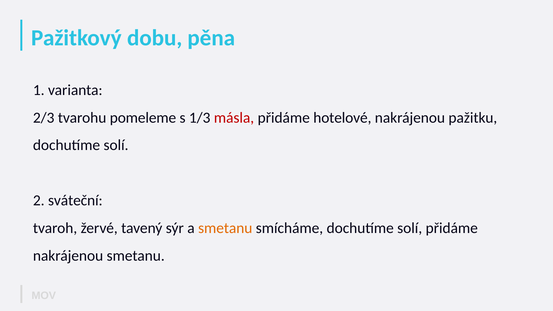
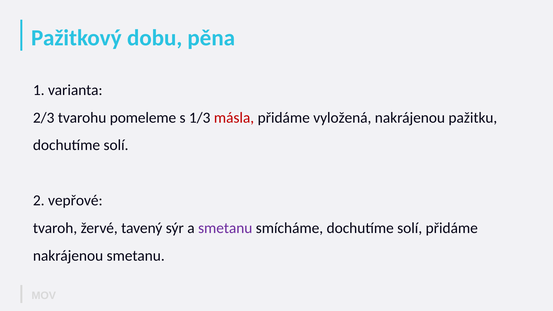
hotelové: hotelové -> vyložená
sváteční: sváteční -> vepřové
smetanu at (225, 228) colour: orange -> purple
